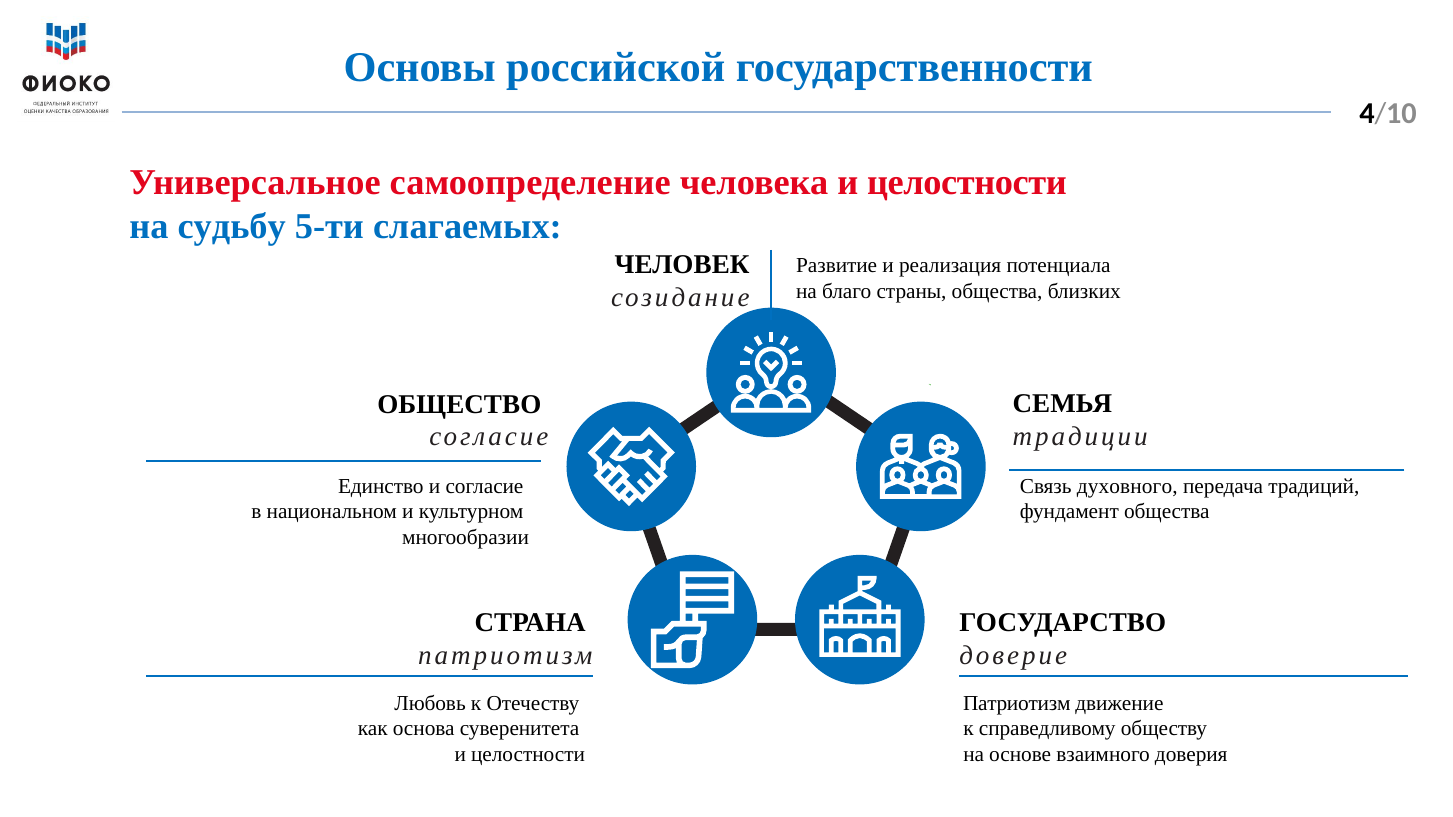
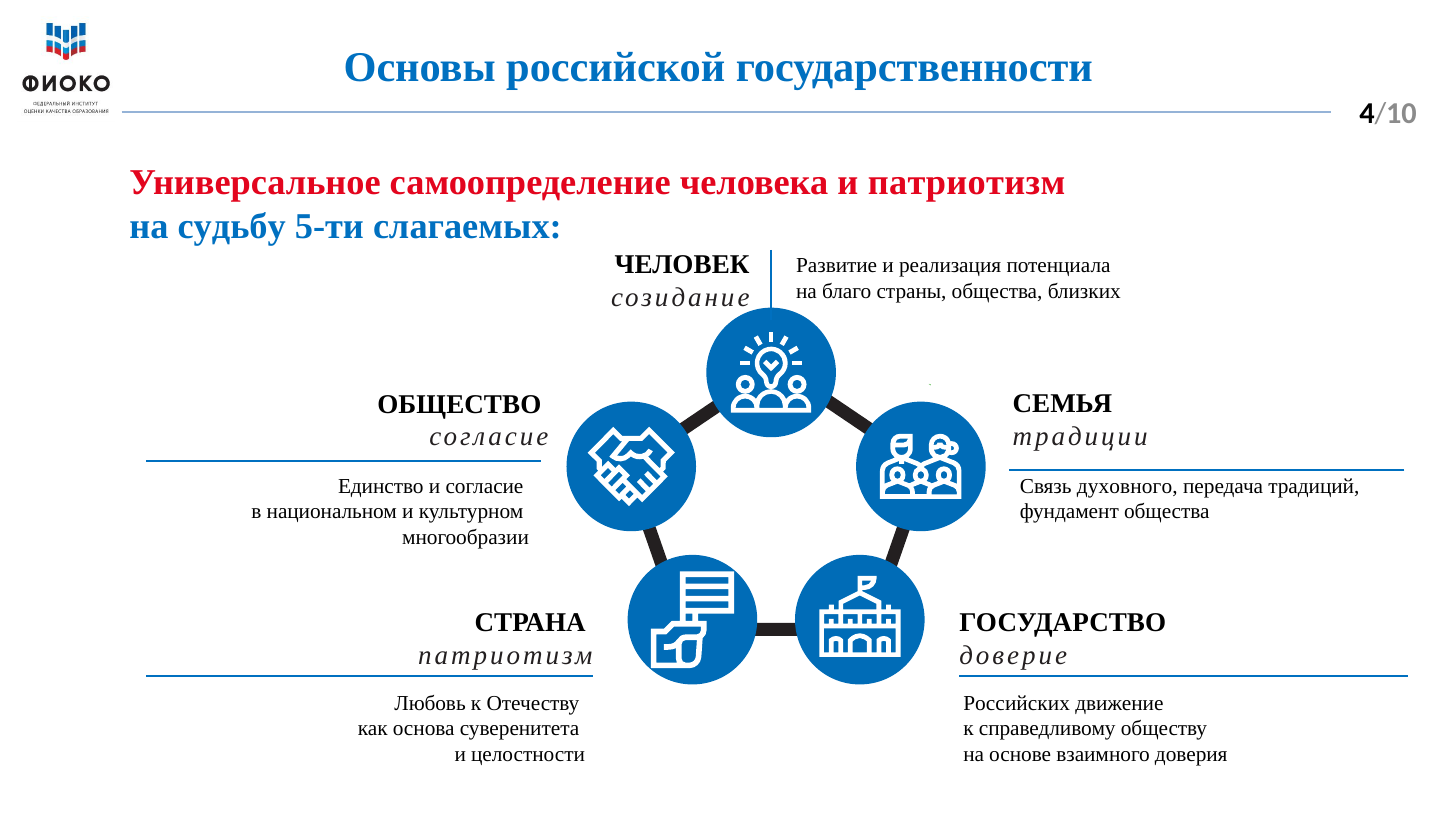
человека и целостности: целостности -> патриотизм
Патриотизм at (1017, 703): Патриотизм -> Российских
